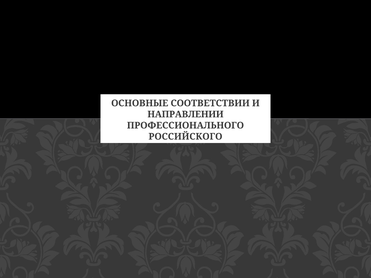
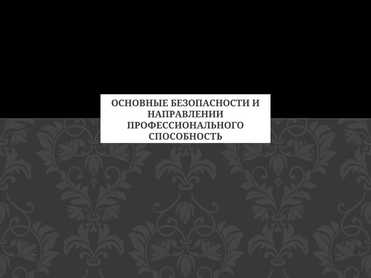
СООТВЕТСТВИИ: СООТВЕТСТВИИ -> БЕЗОПАСНОСТИ
РОССИЙСКОГО: РОССИЙСКОГО -> СПОСОБНОСТЬ
